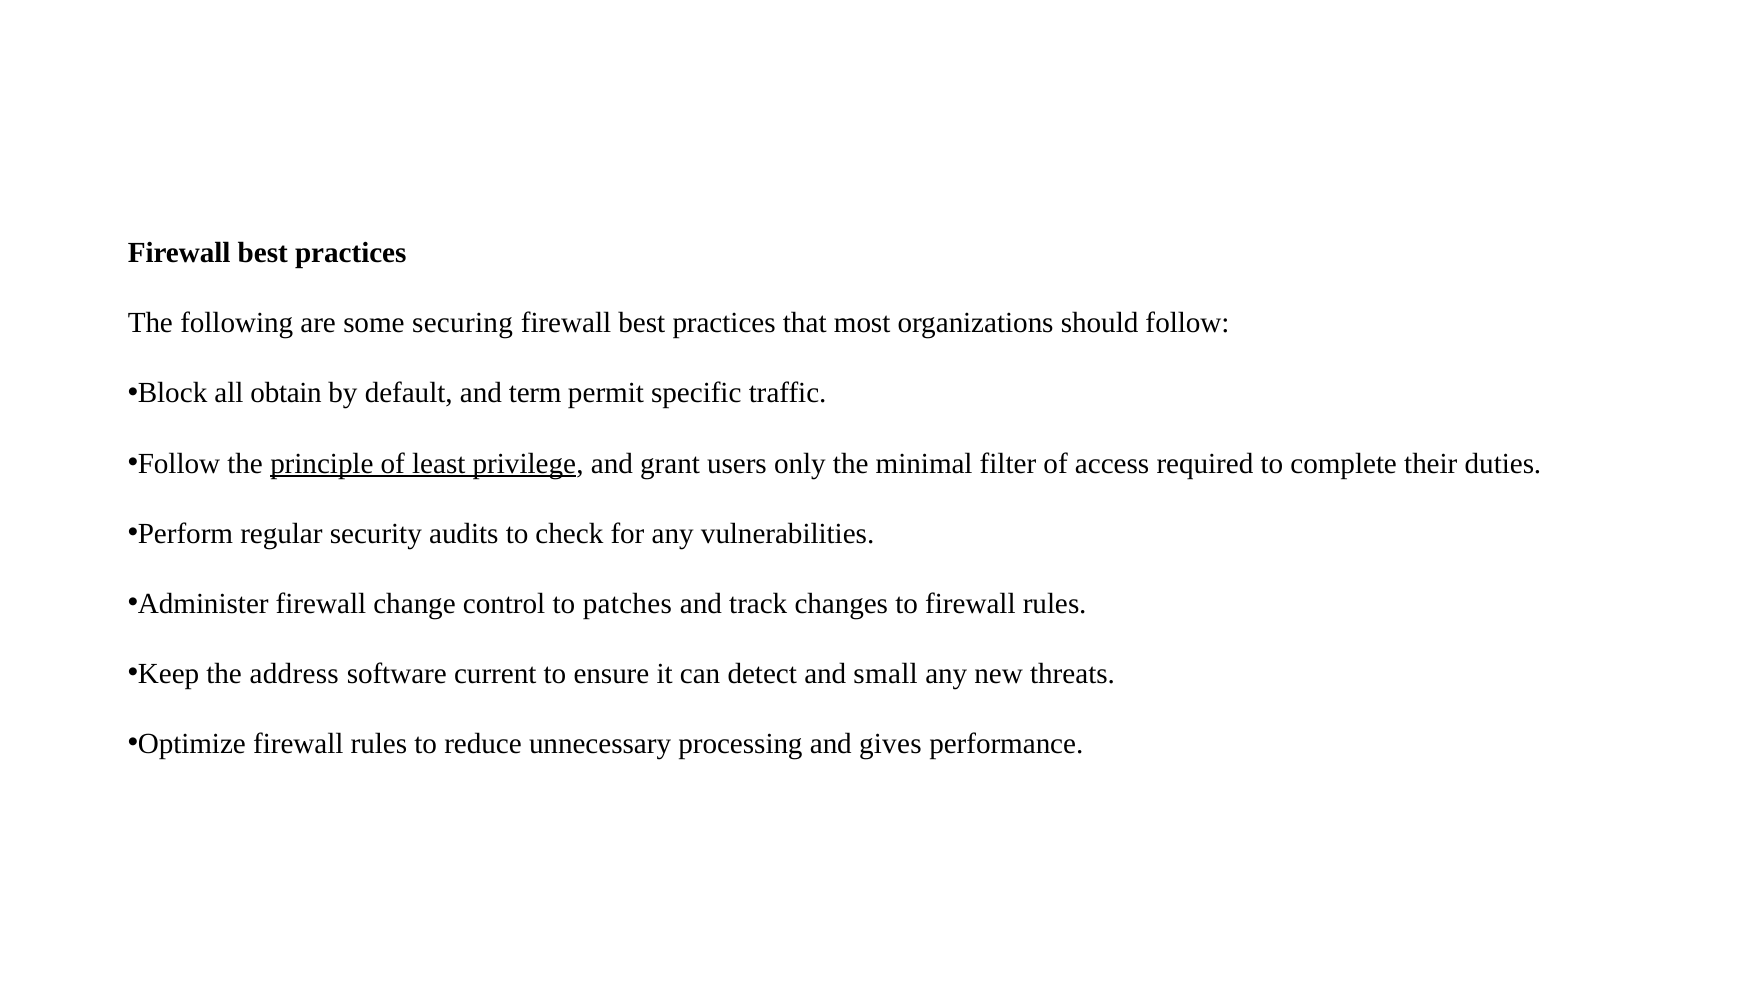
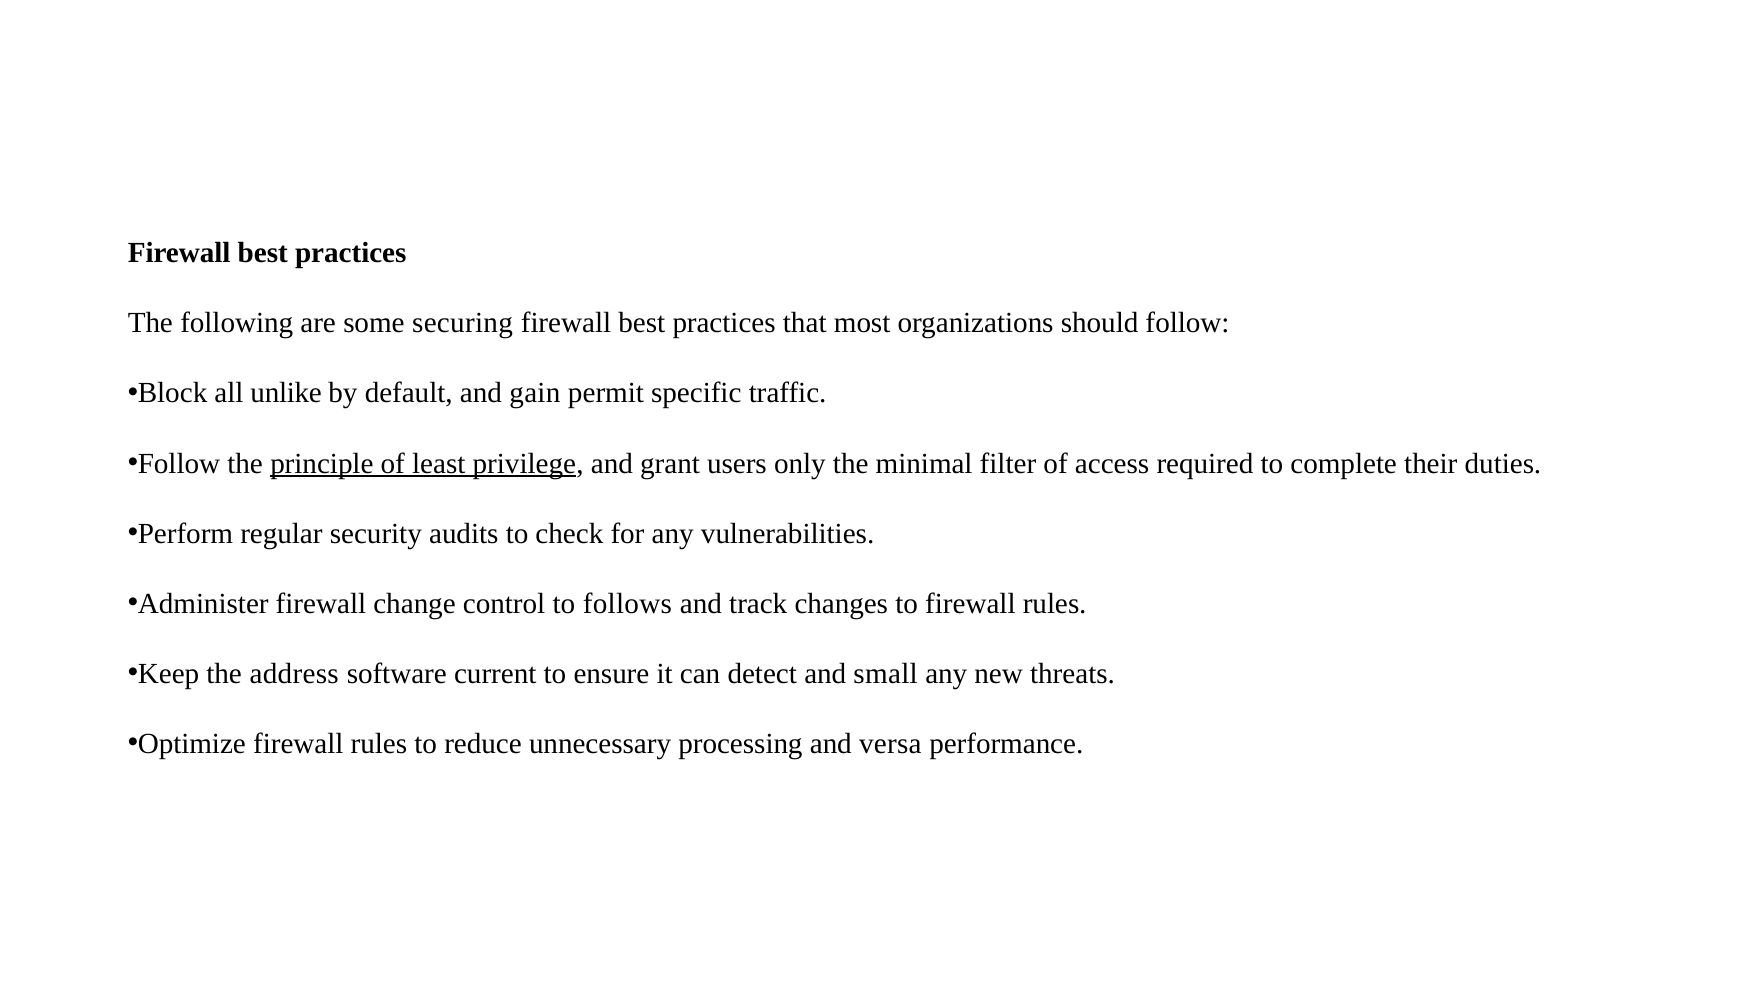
obtain: obtain -> unlike
term: term -> gain
patches: patches -> follows
gives: gives -> versa
